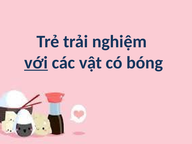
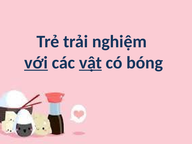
vật underline: none -> present
